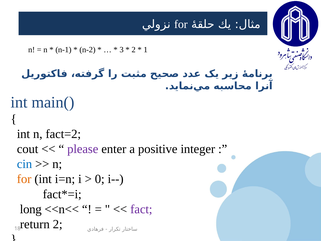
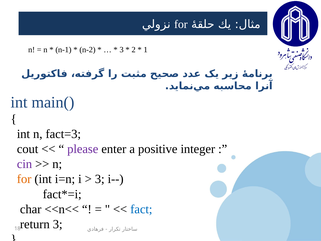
fact=2: fact=2 -> fact=3
cin colour: blue -> purple
0 at (100, 179): 0 -> 3
long: long -> char
fact colour: purple -> blue
return 2: 2 -> 3
